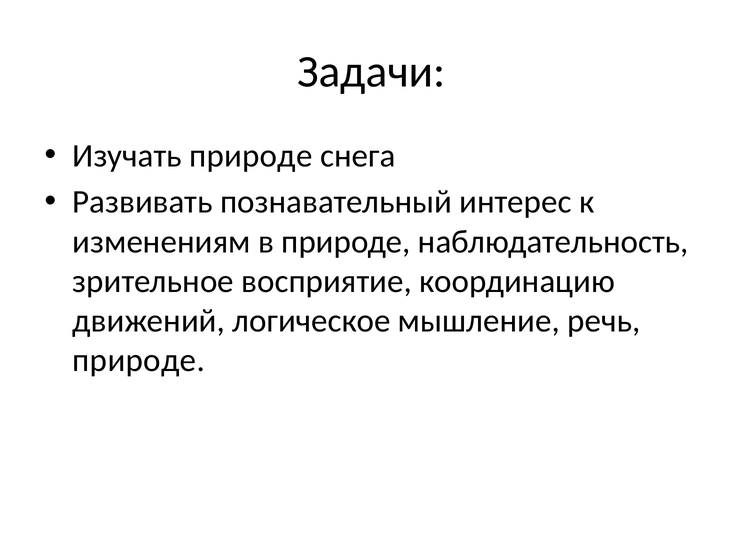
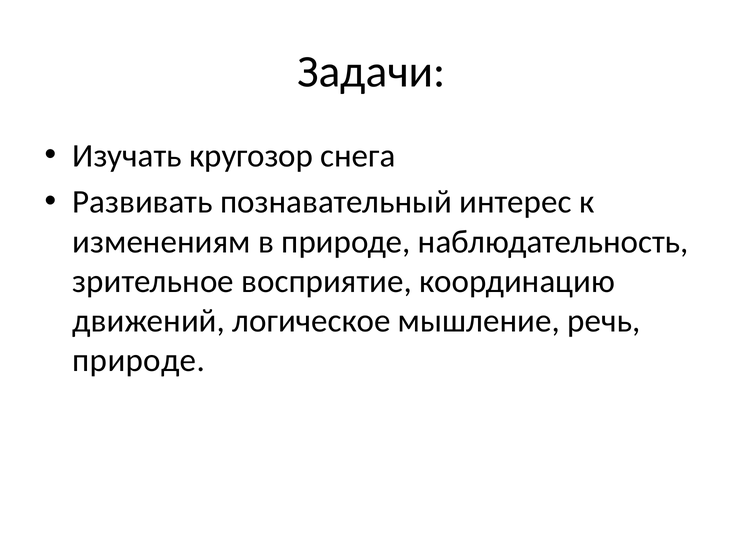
Изучать природе: природе -> кругозор
